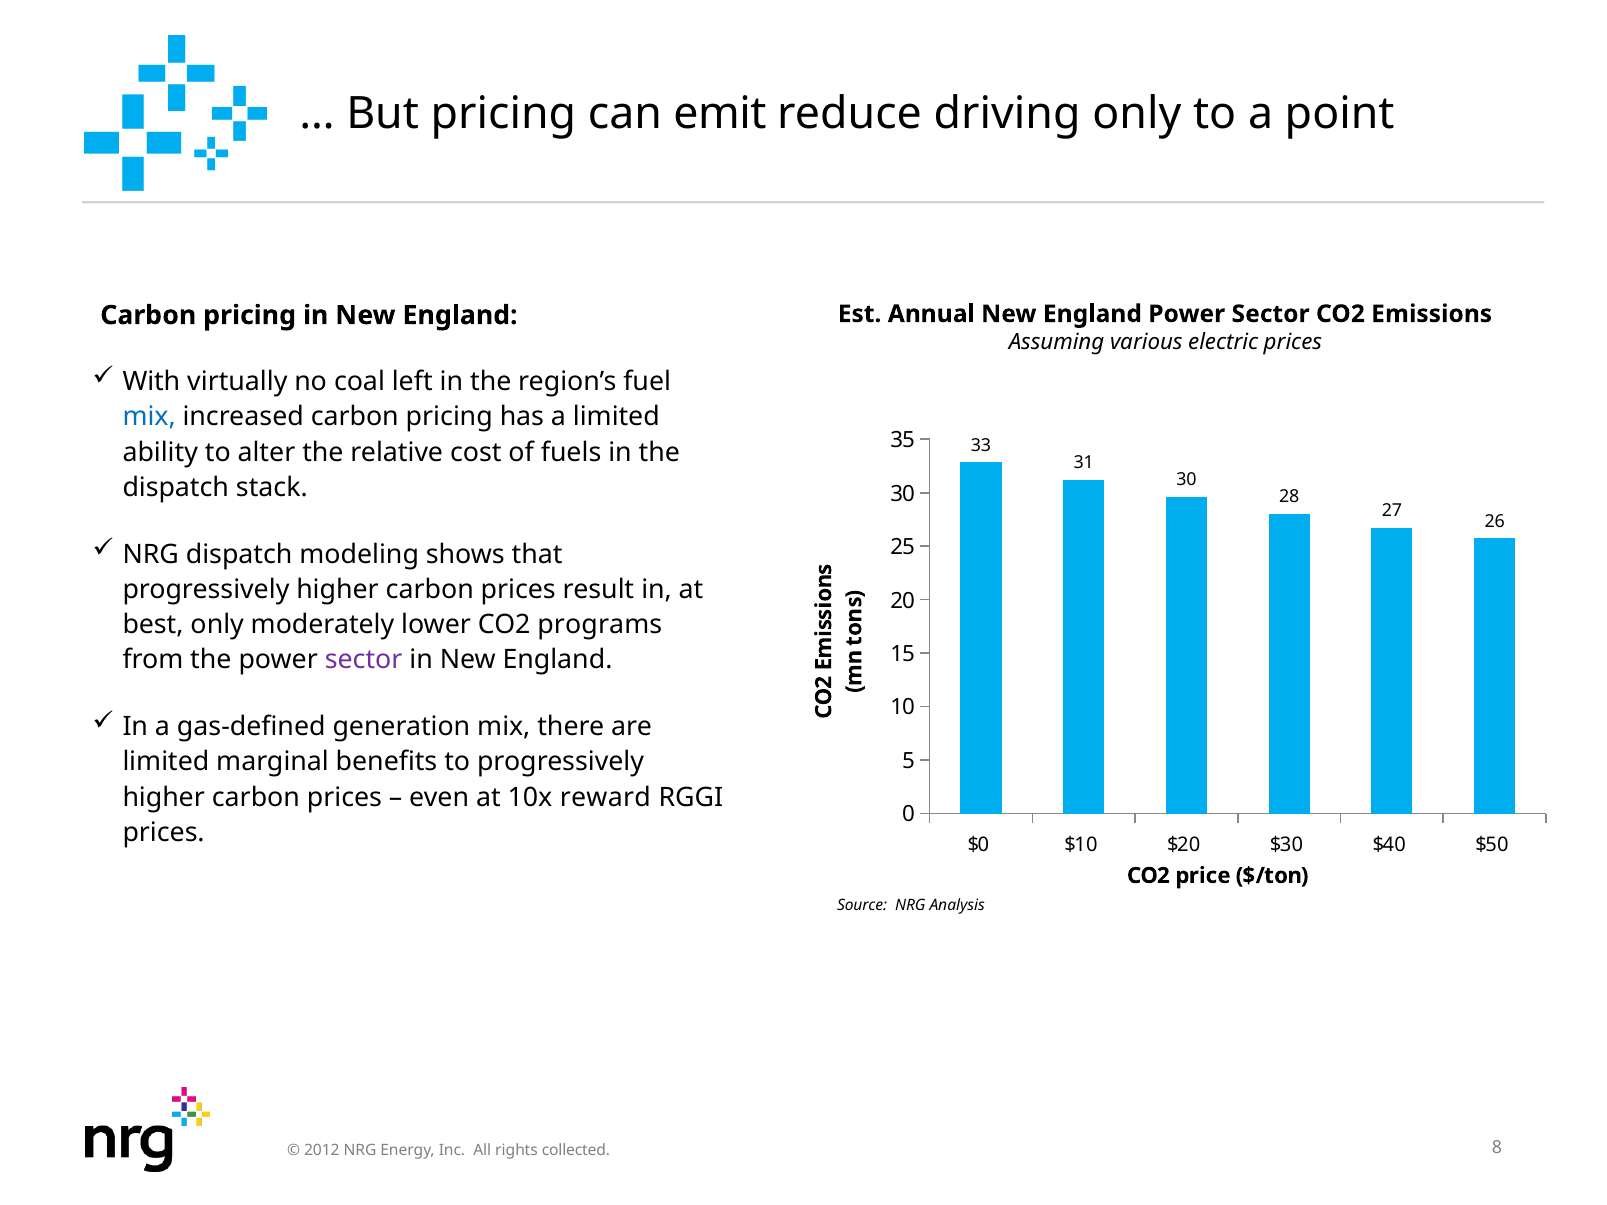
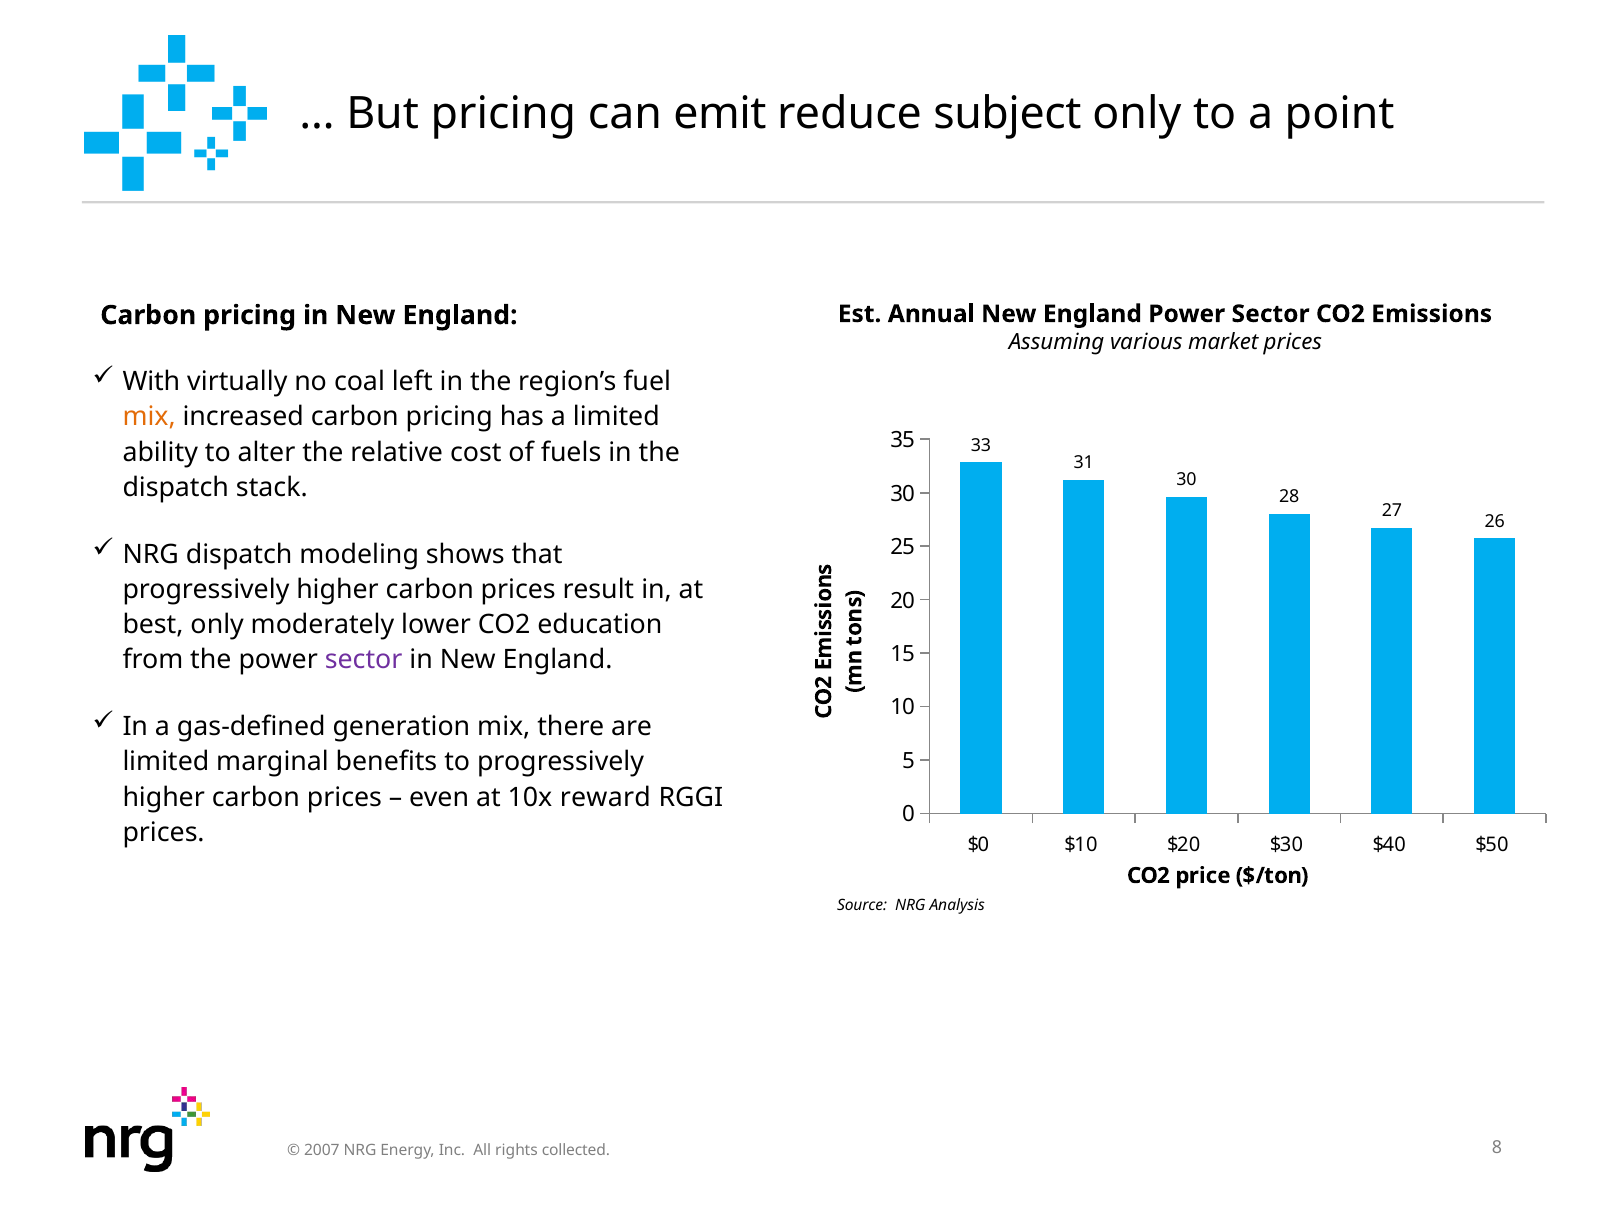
driving: driving -> subject
electric: electric -> market
mix at (149, 417) colour: blue -> orange
programs: programs -> education
2012: 2012 -> 2007
